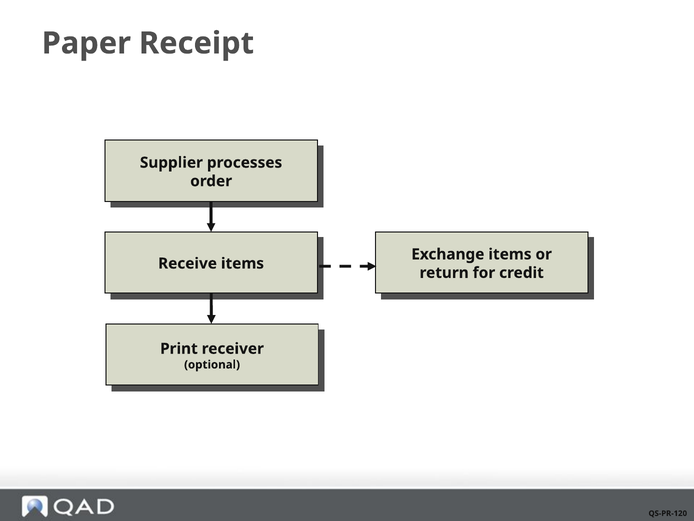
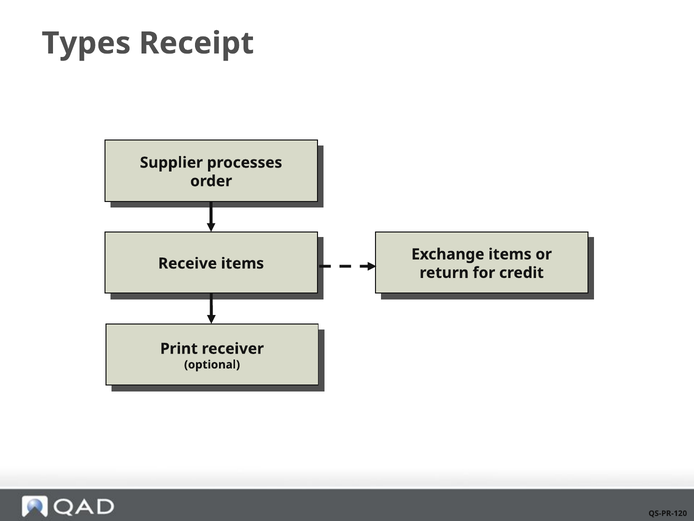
Paper: Paper -> Types
